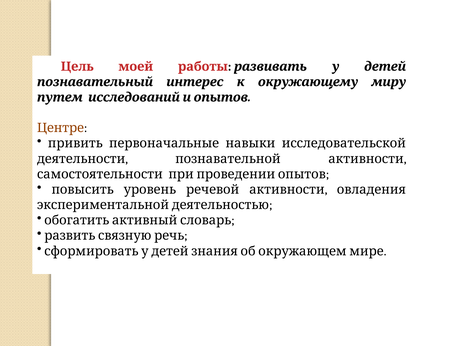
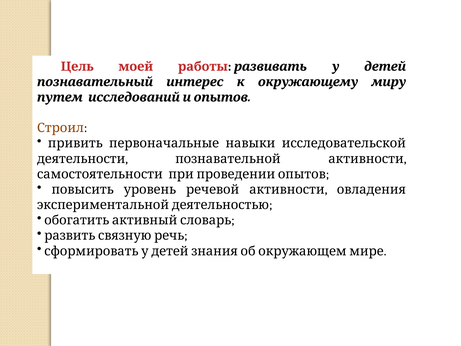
Центре: Центре -> Строил
